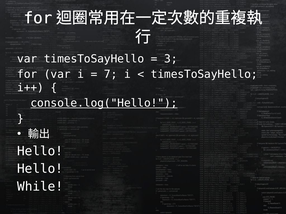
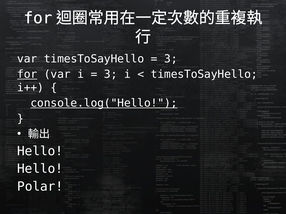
for at (27, 74) underline: none -> present
7 at (111, 74): 7 -> 3
While: While -> Polar
